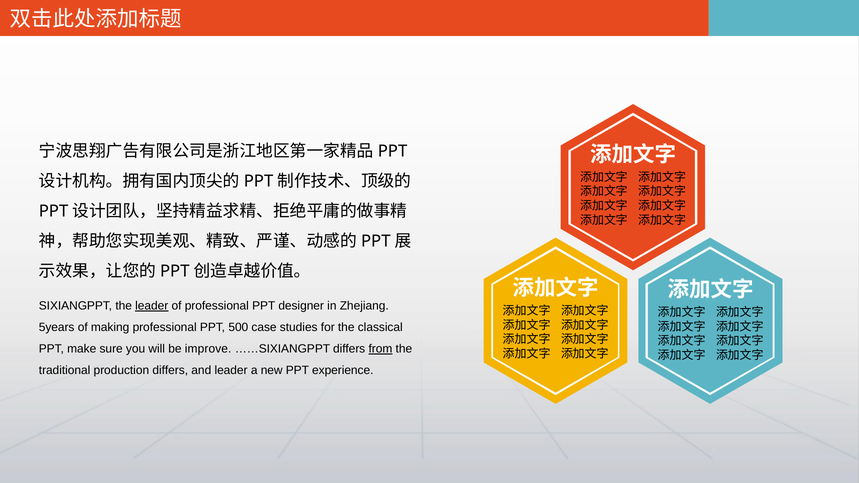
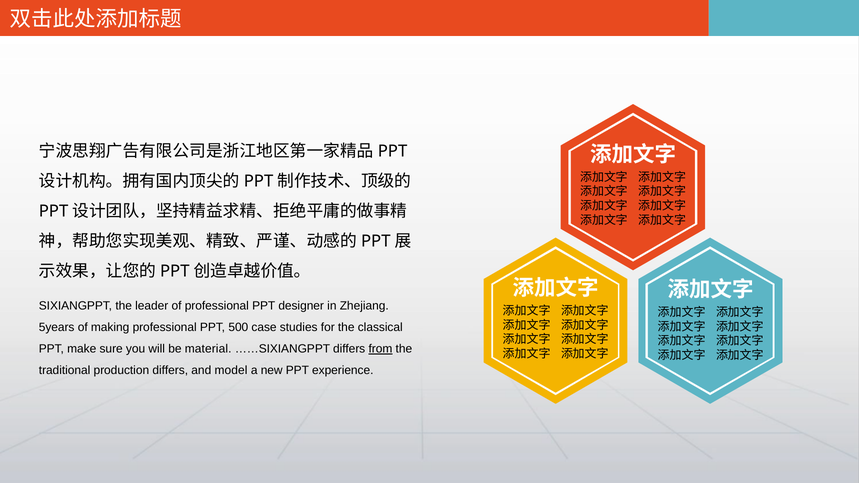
leader at (152, 306) underline: present -> none
improve: improve -> material
and leader: leader -> model
